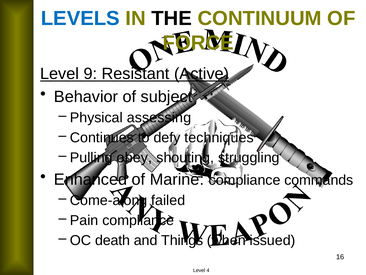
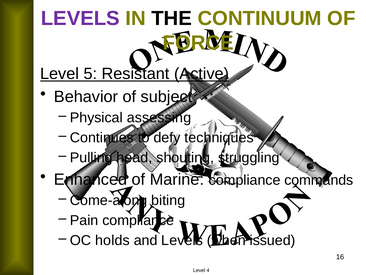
LEVELS at (80, 18) colour: blue -> purple
9: 9 -> 5
obey: obey -> head
failed: failed -> biting
death: death -> holds
and Things: Things -> Levels
